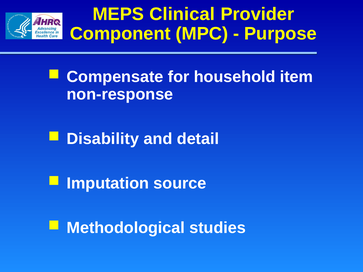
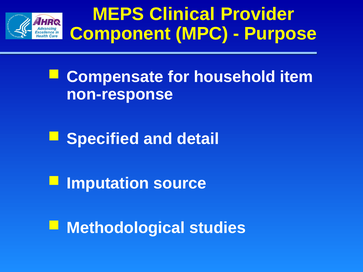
Disability: Disability -> Specified
